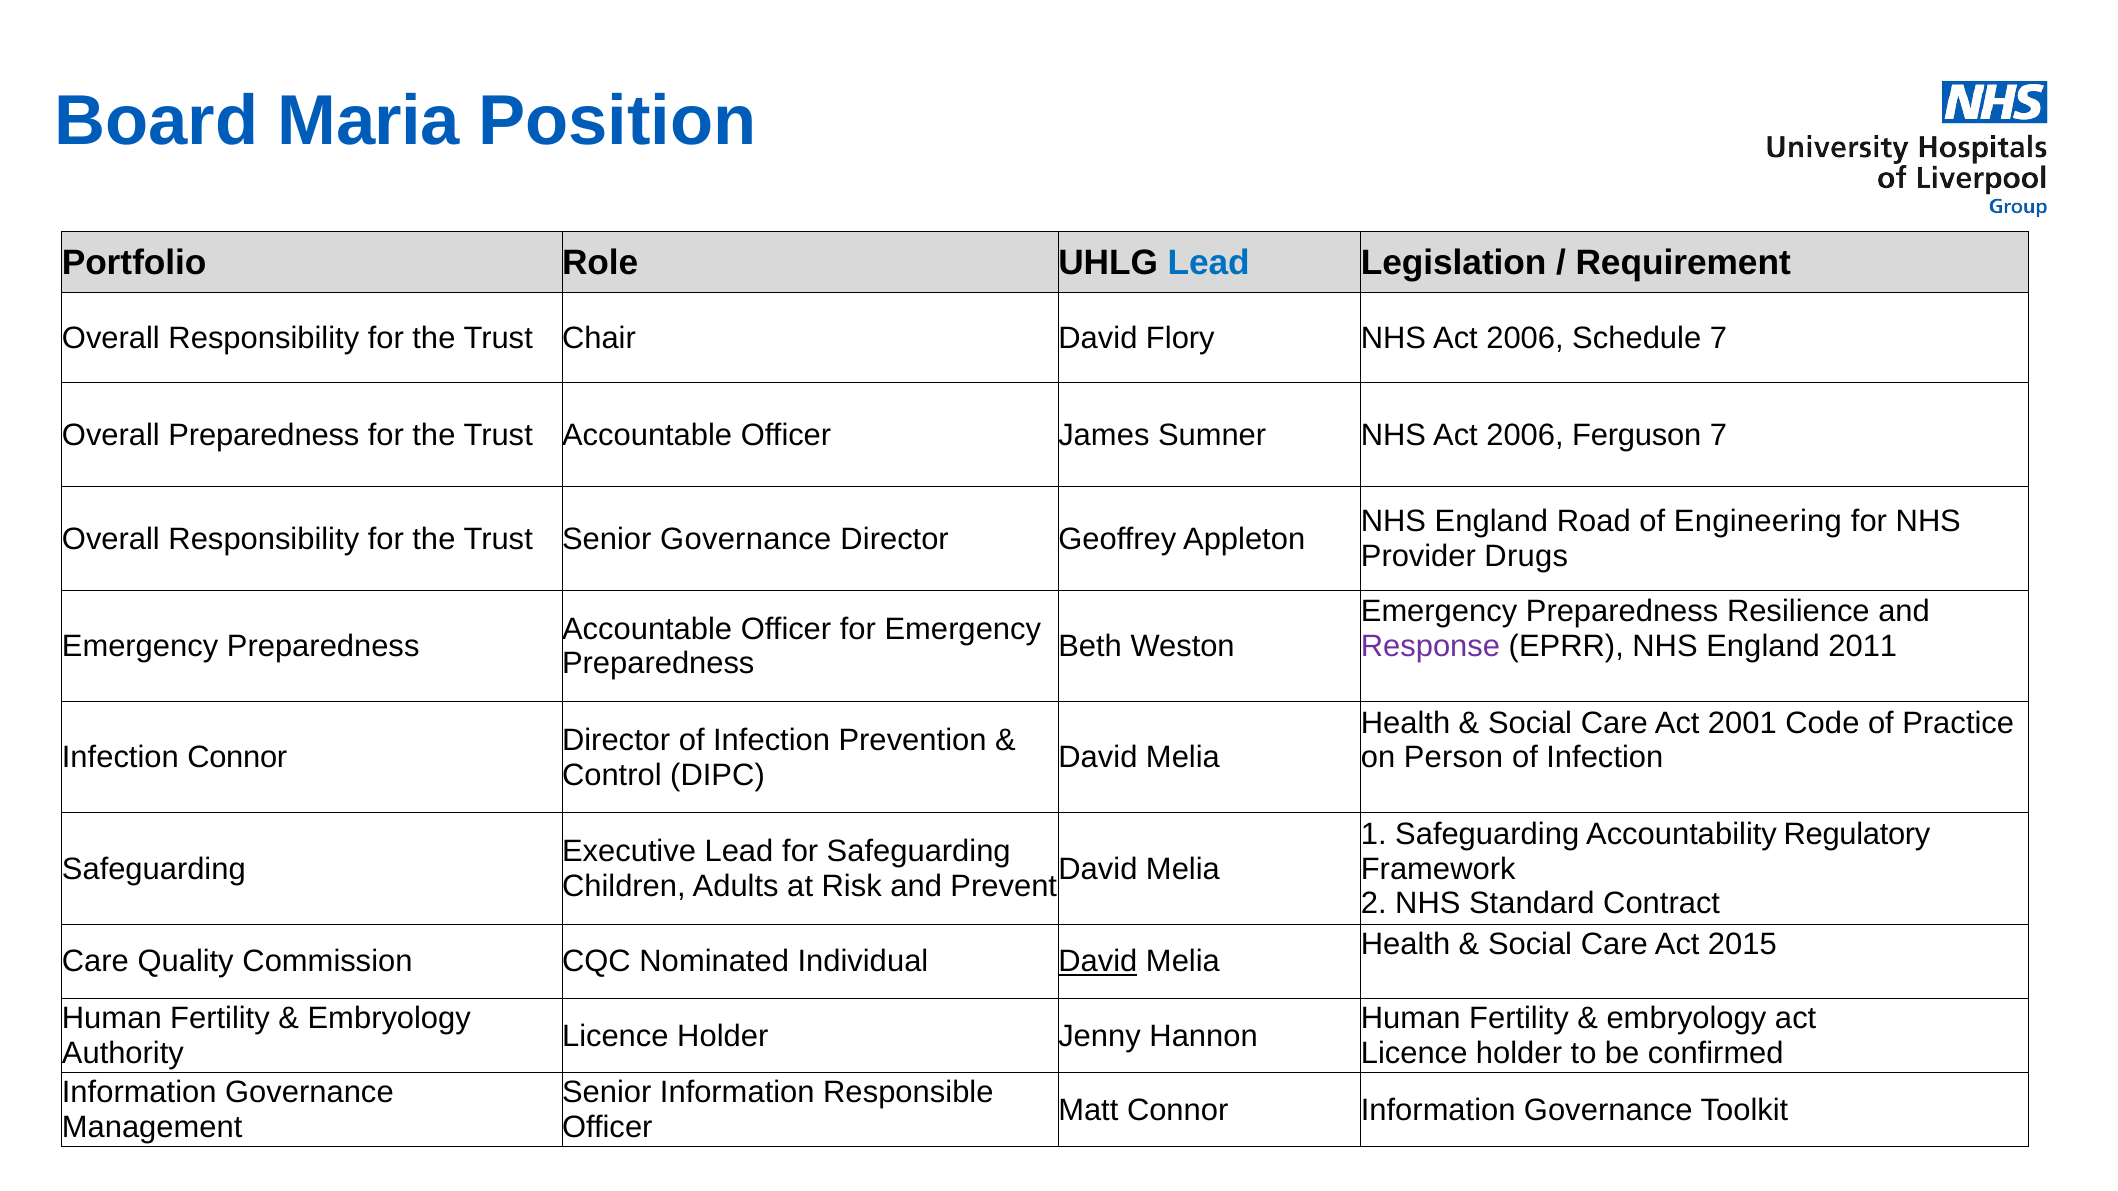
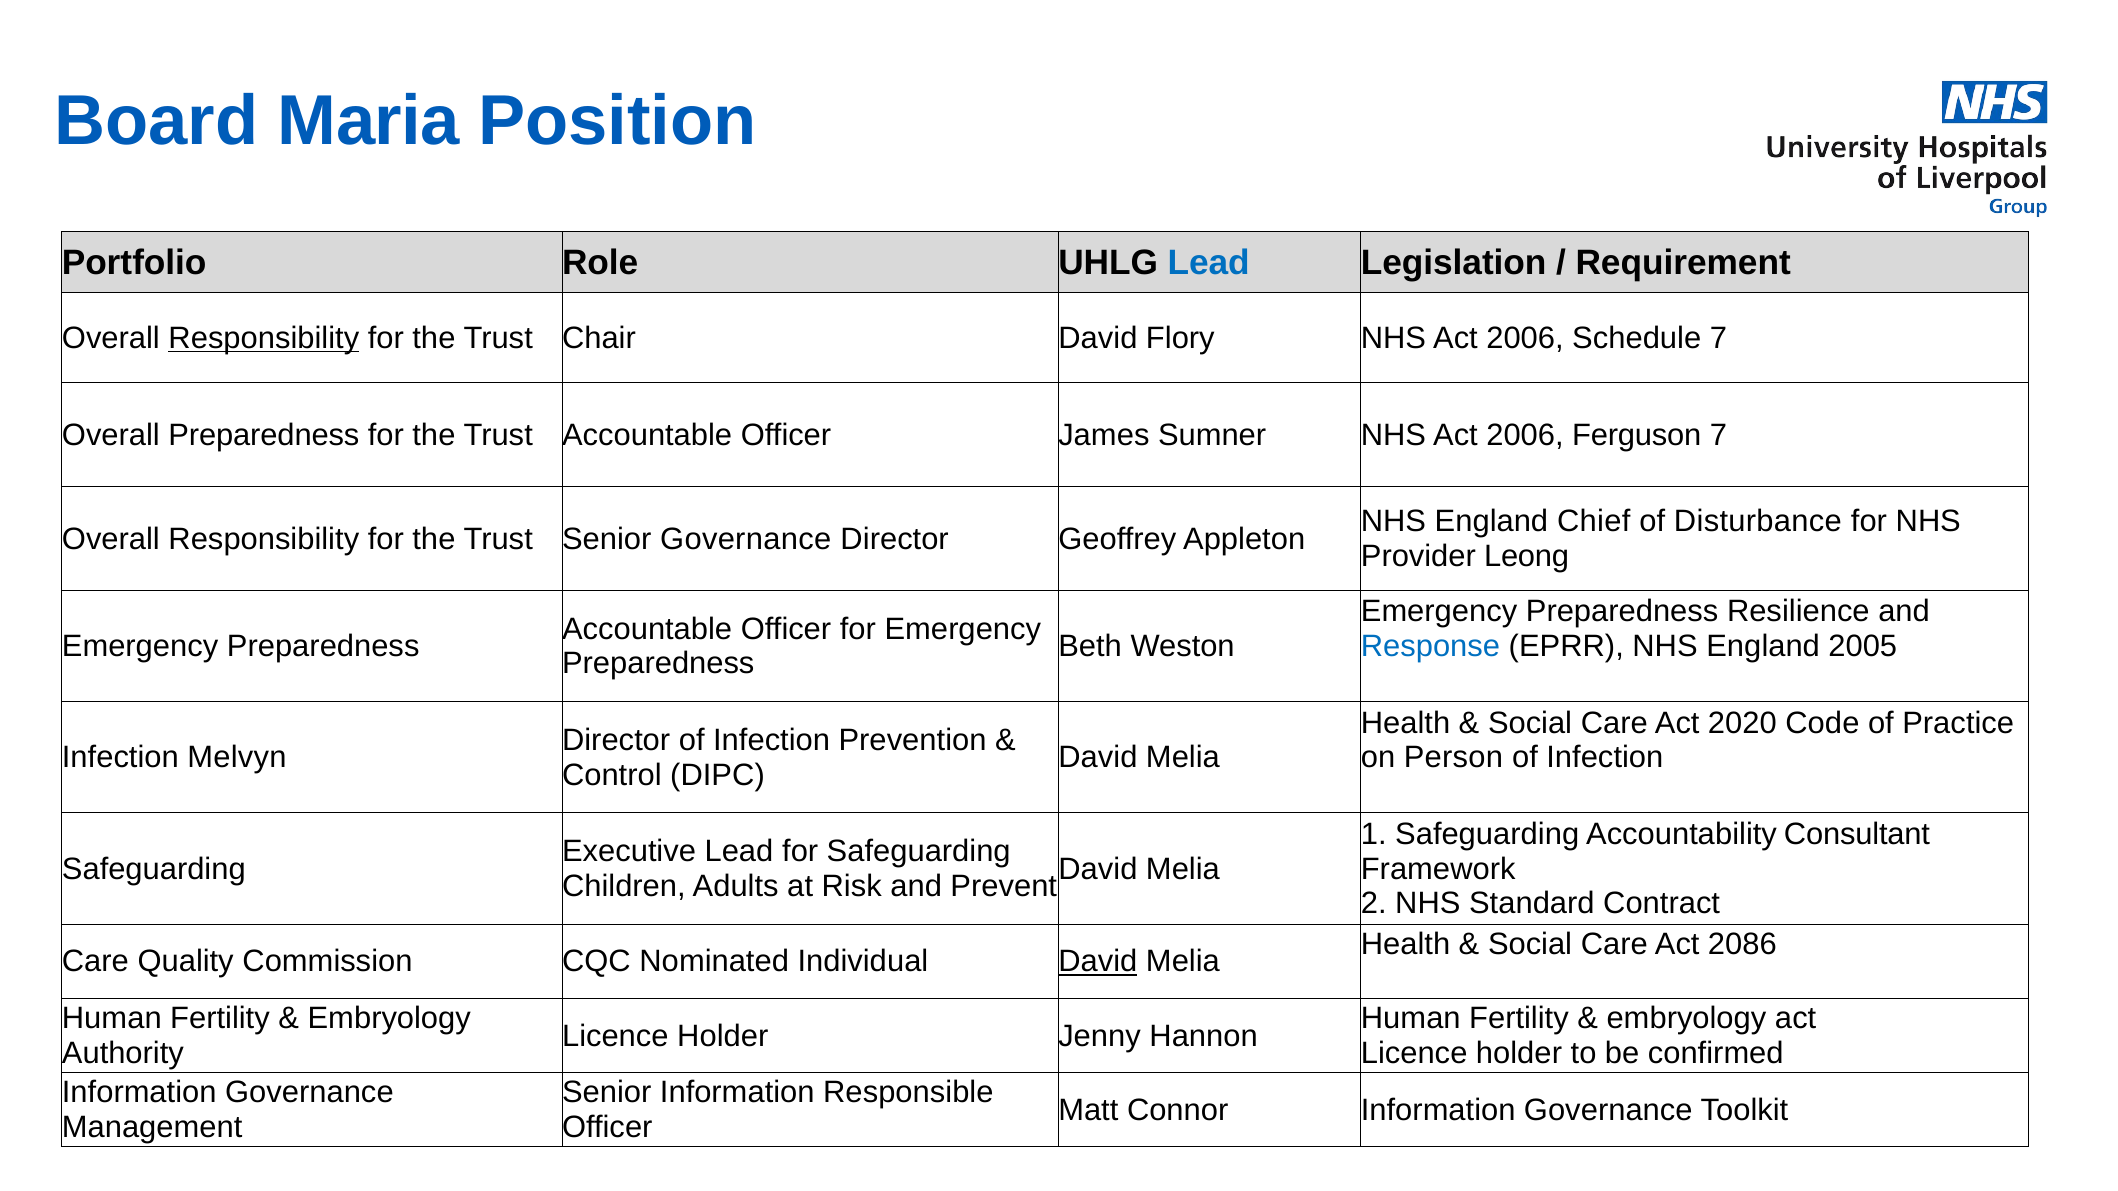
Responsibility at (264, 338) underline: none -> present
Road: Road -> Chief
Engineering: Engineering -> Disturbance
Drugs: Drugs -> Leong
Response colour: purple -> blue
2011: 2011 -> 2005
2001: 2001 -> 2020
Infection Connor: Connor -> Melvyn
Regulatory: Regulatory -> Consultant
2015: 2015 -> 2086
